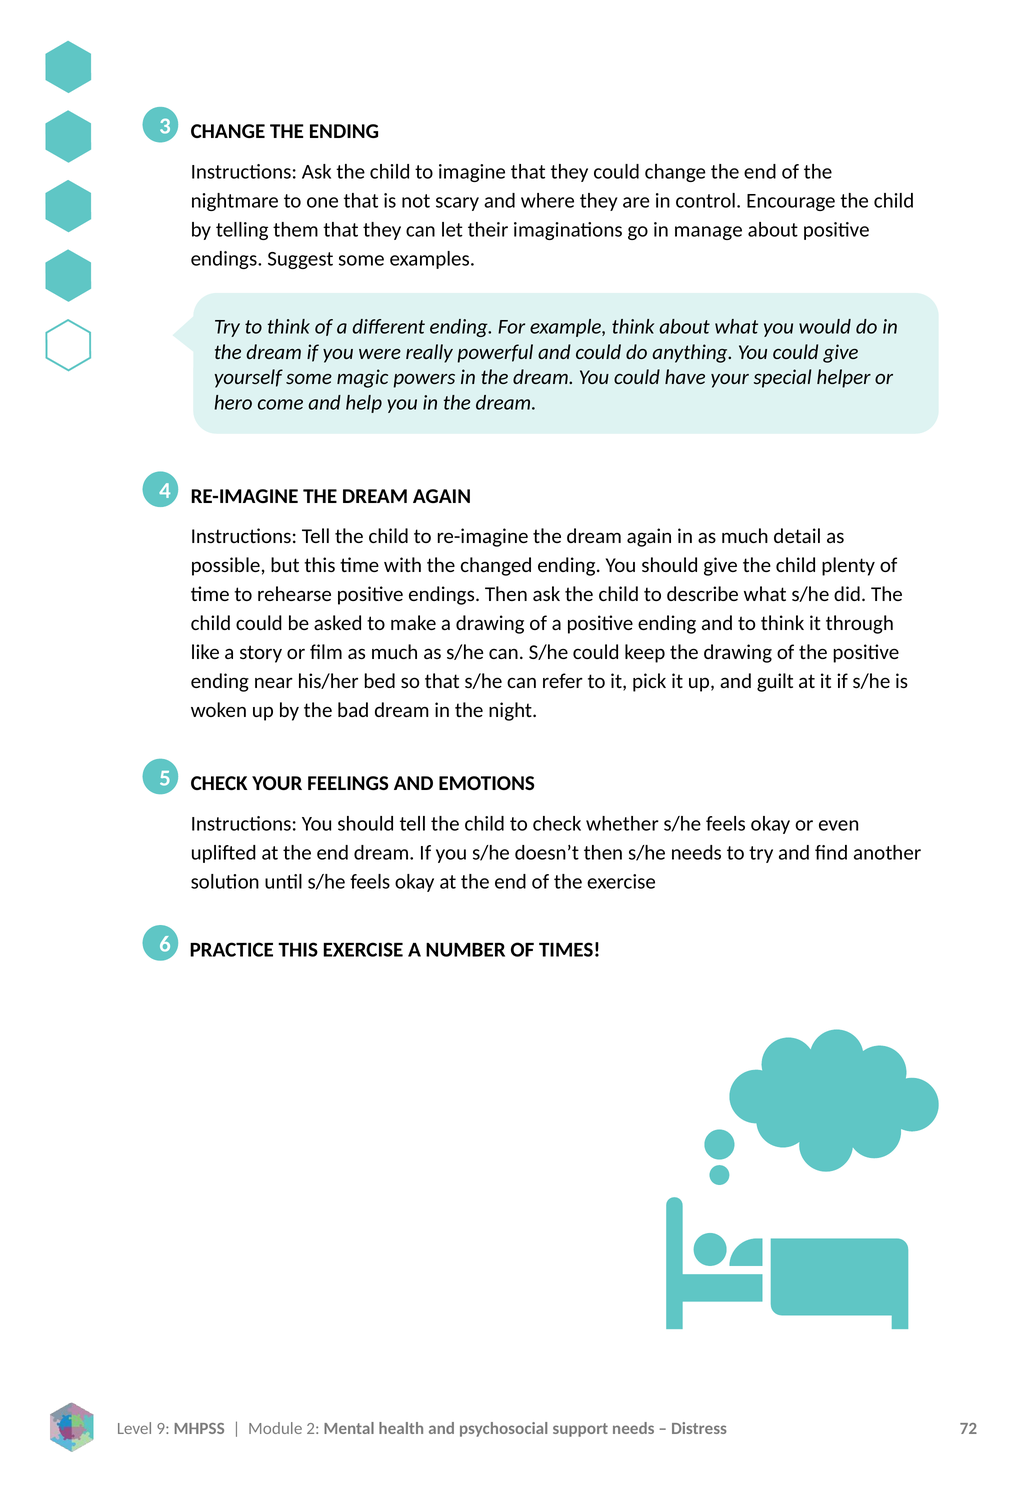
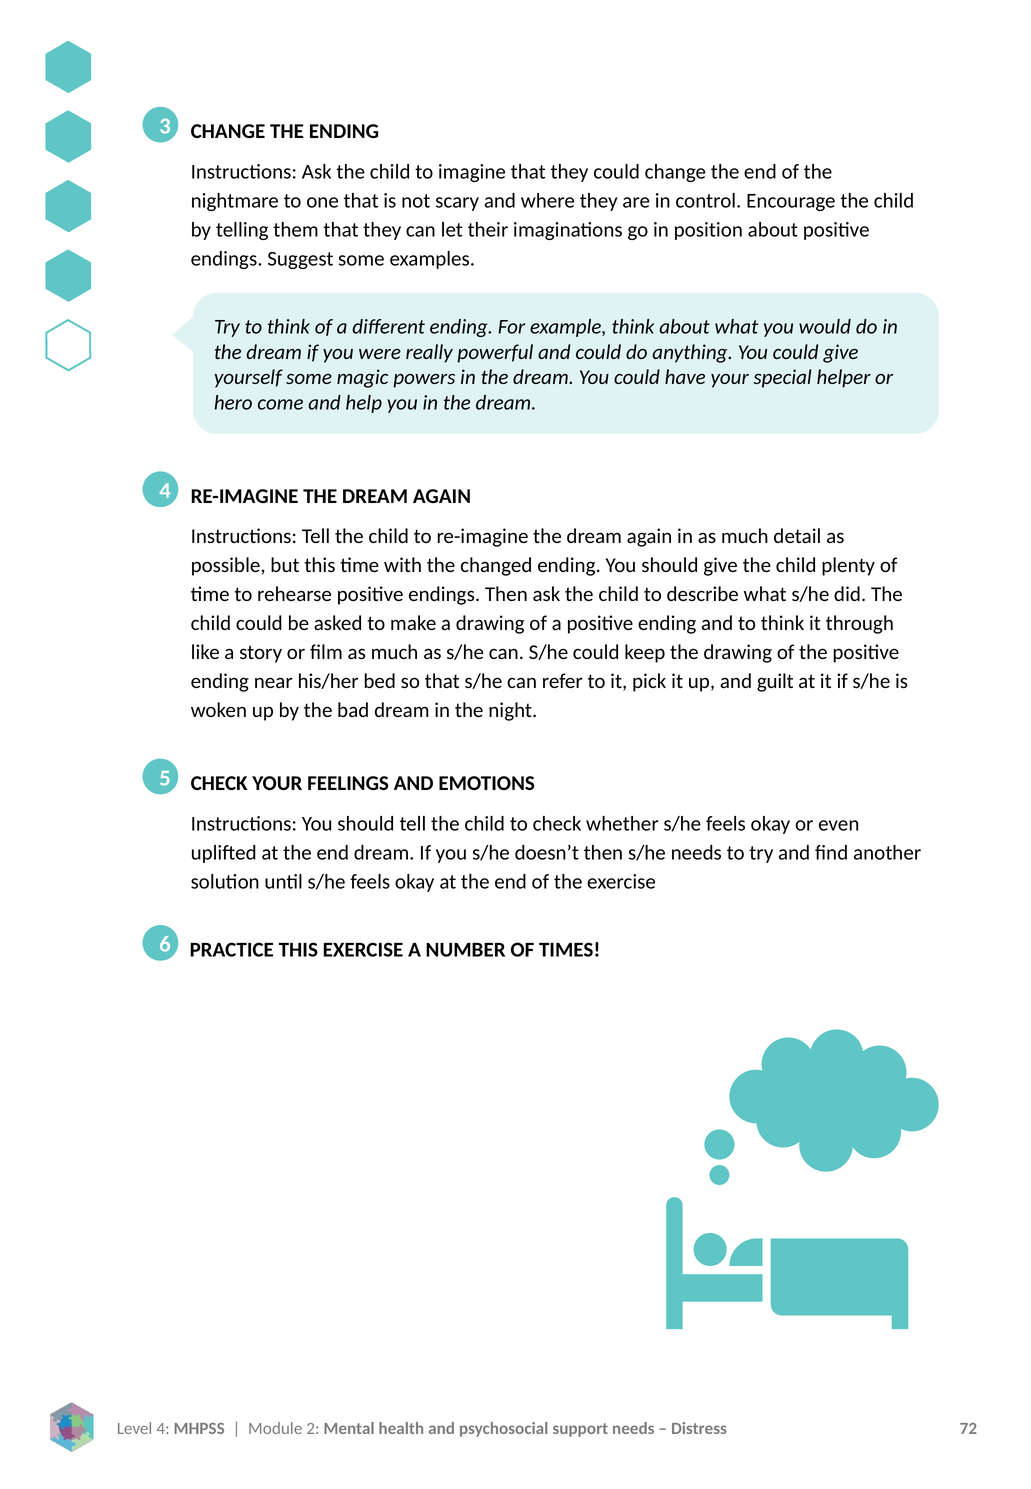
manage: manage -> position
9 at (163, 1429): 9 -> 4
